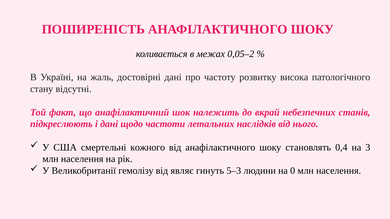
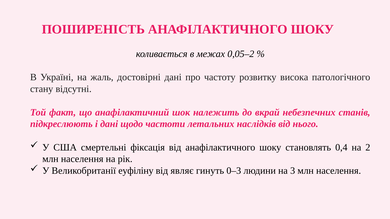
кожного: кожного -> фіксація
3: 3 -> 2
гемолізу: гемолізу -> еуфіліну
5–3: 5–3 -> 0–3
0: 0 -> 3
